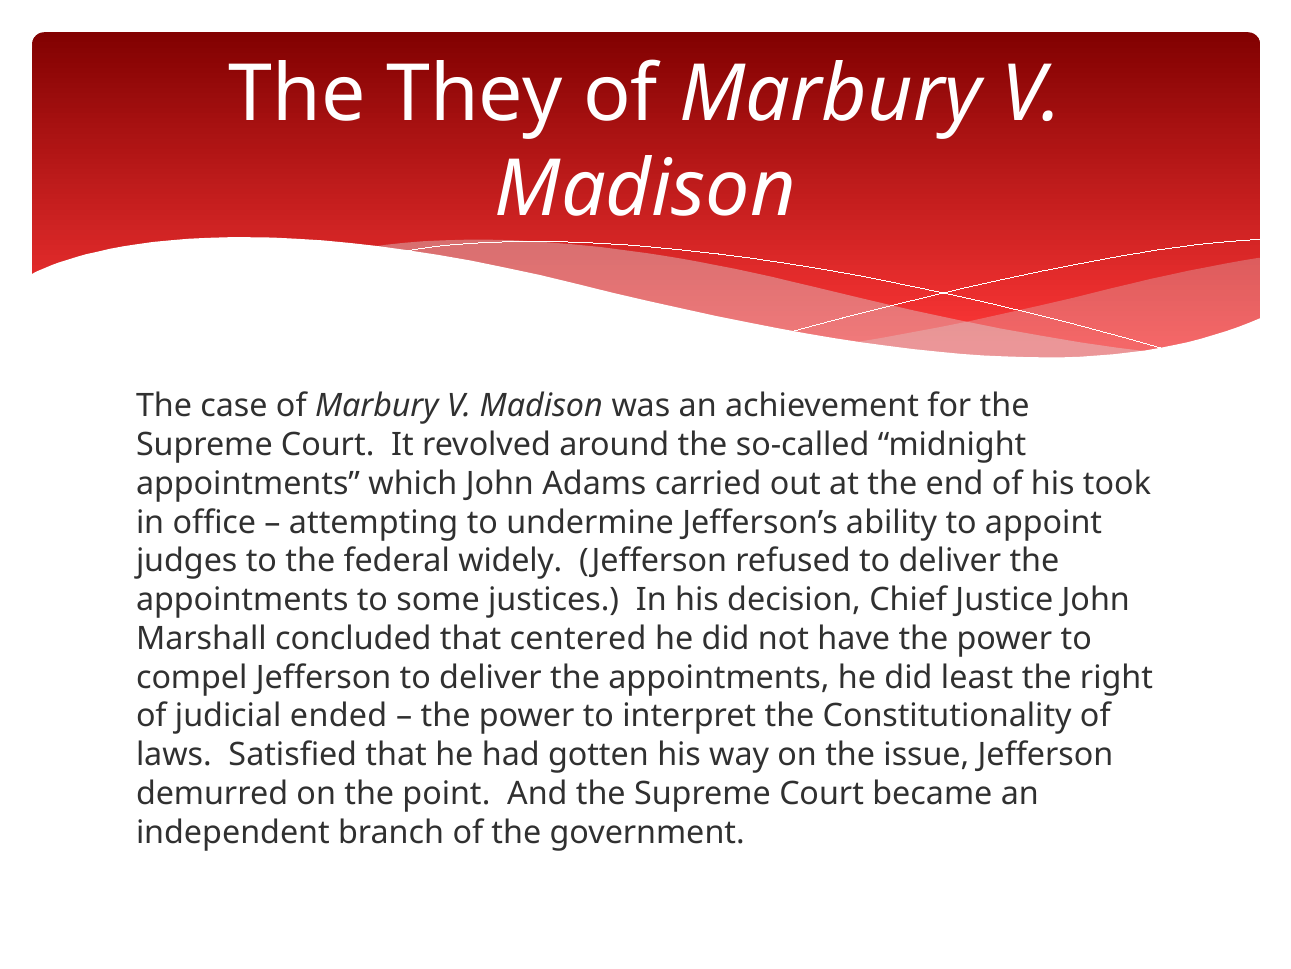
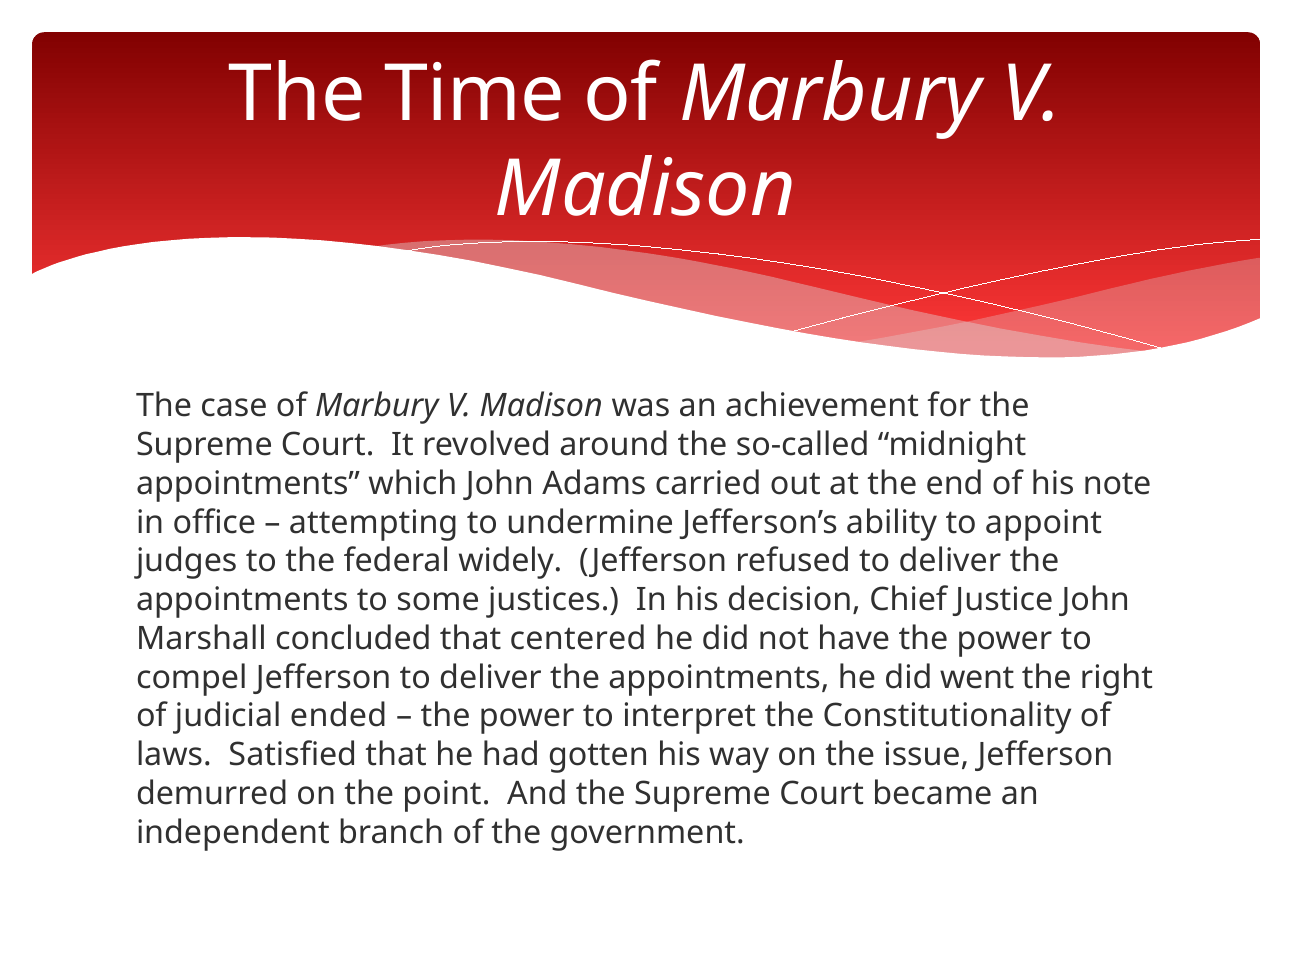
They: They -> Time
took: took -> note
least: least -> went
